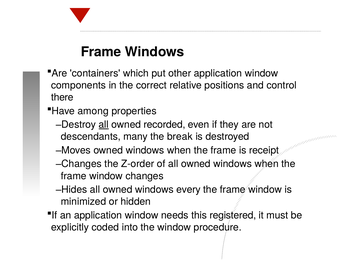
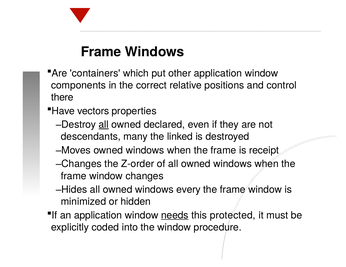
among: among -> vectors
recorded: recorded -> declared
break: break -> linked
needs underline: none -> present
registered: registered -> protected
